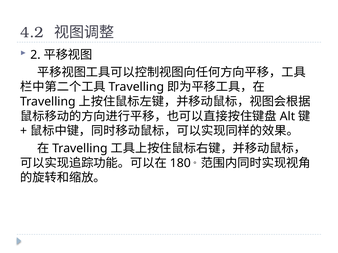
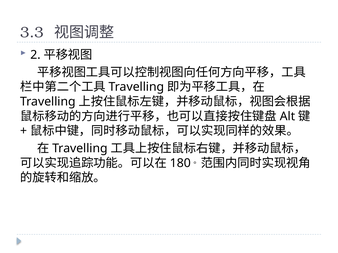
4.2: 4.2 -> 3.3
